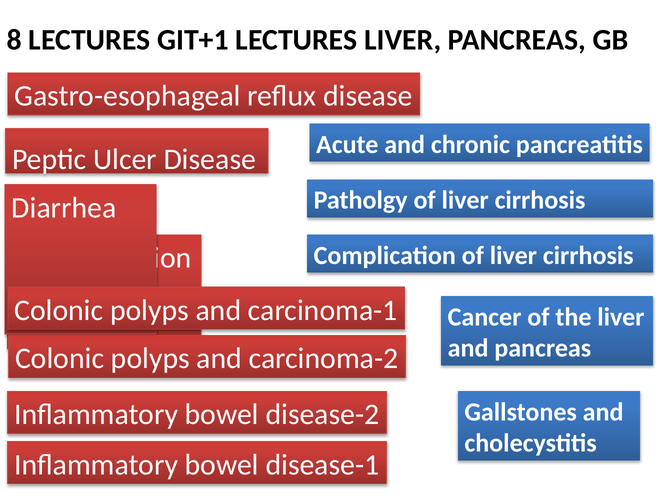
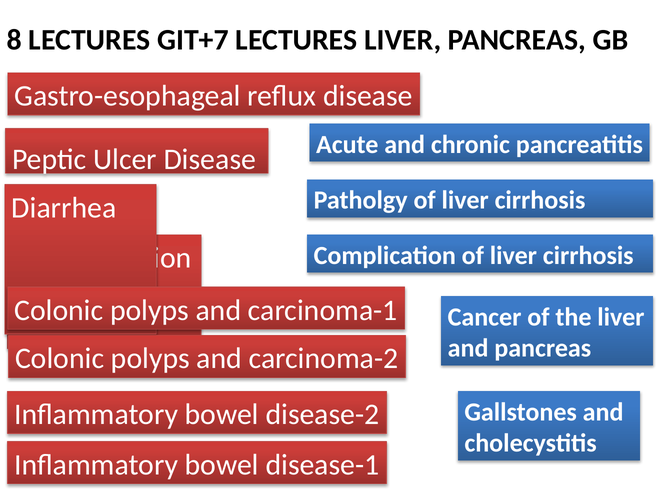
GIT+1: GIT+1 -> GIT+7
